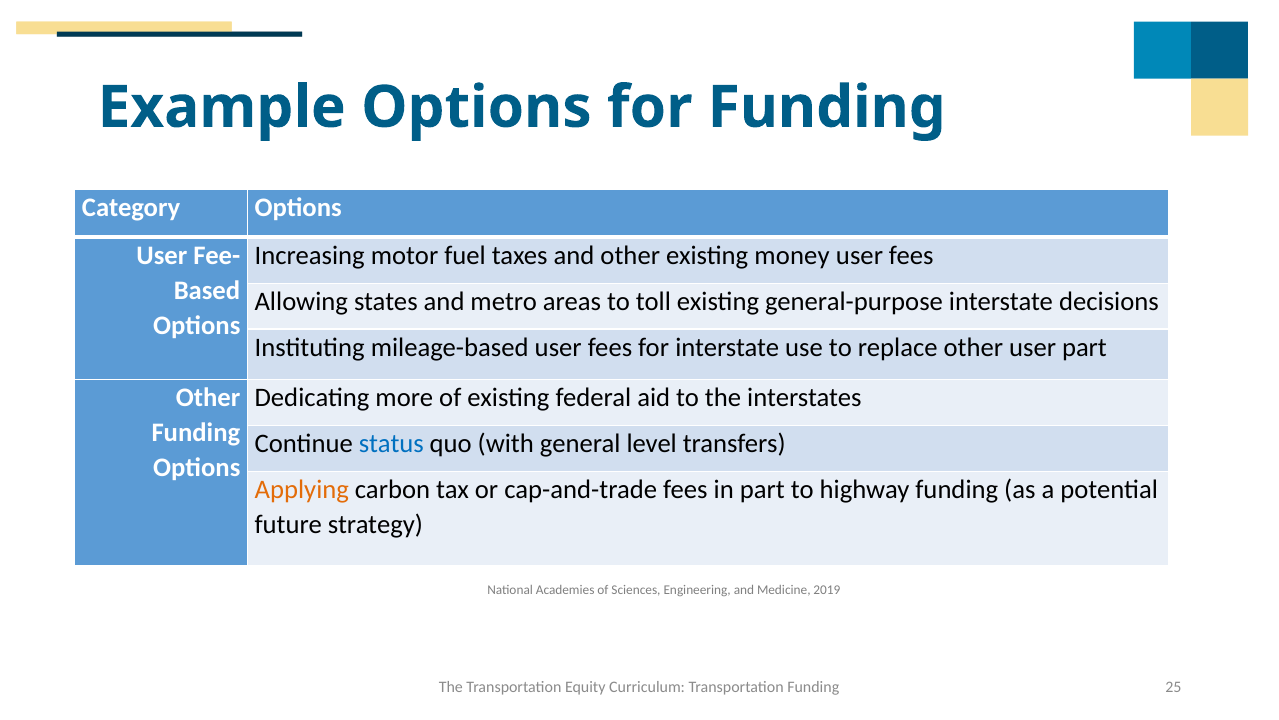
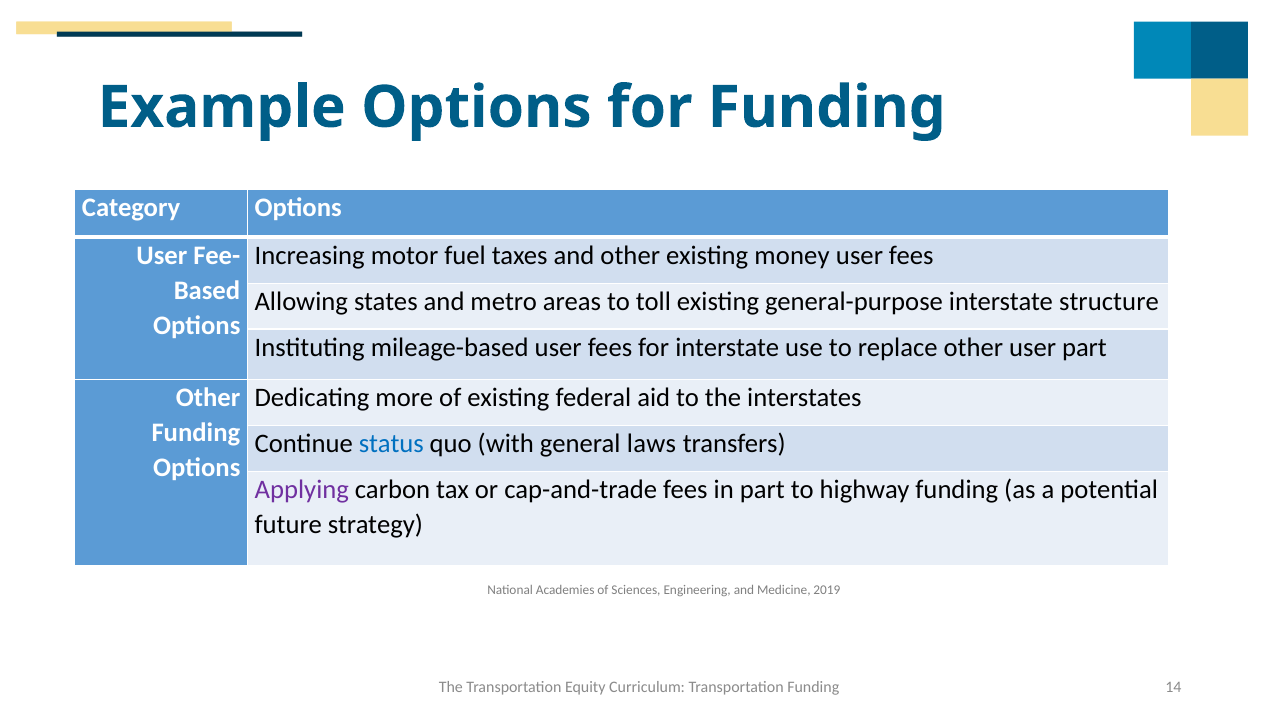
decisions: decisions -> structure
level: level -> laws
Applying colour: orange -> purple
25: 25 -> 14
